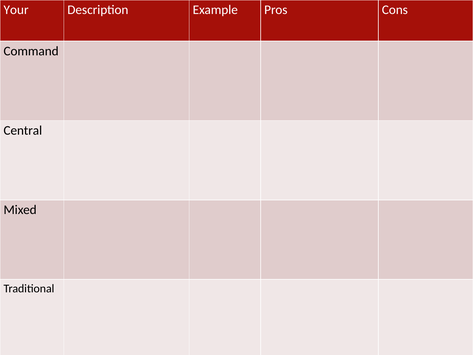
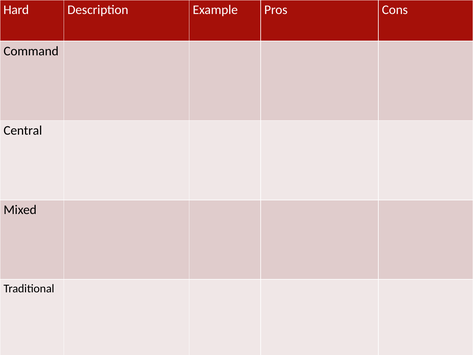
Your: Your -> Hard
